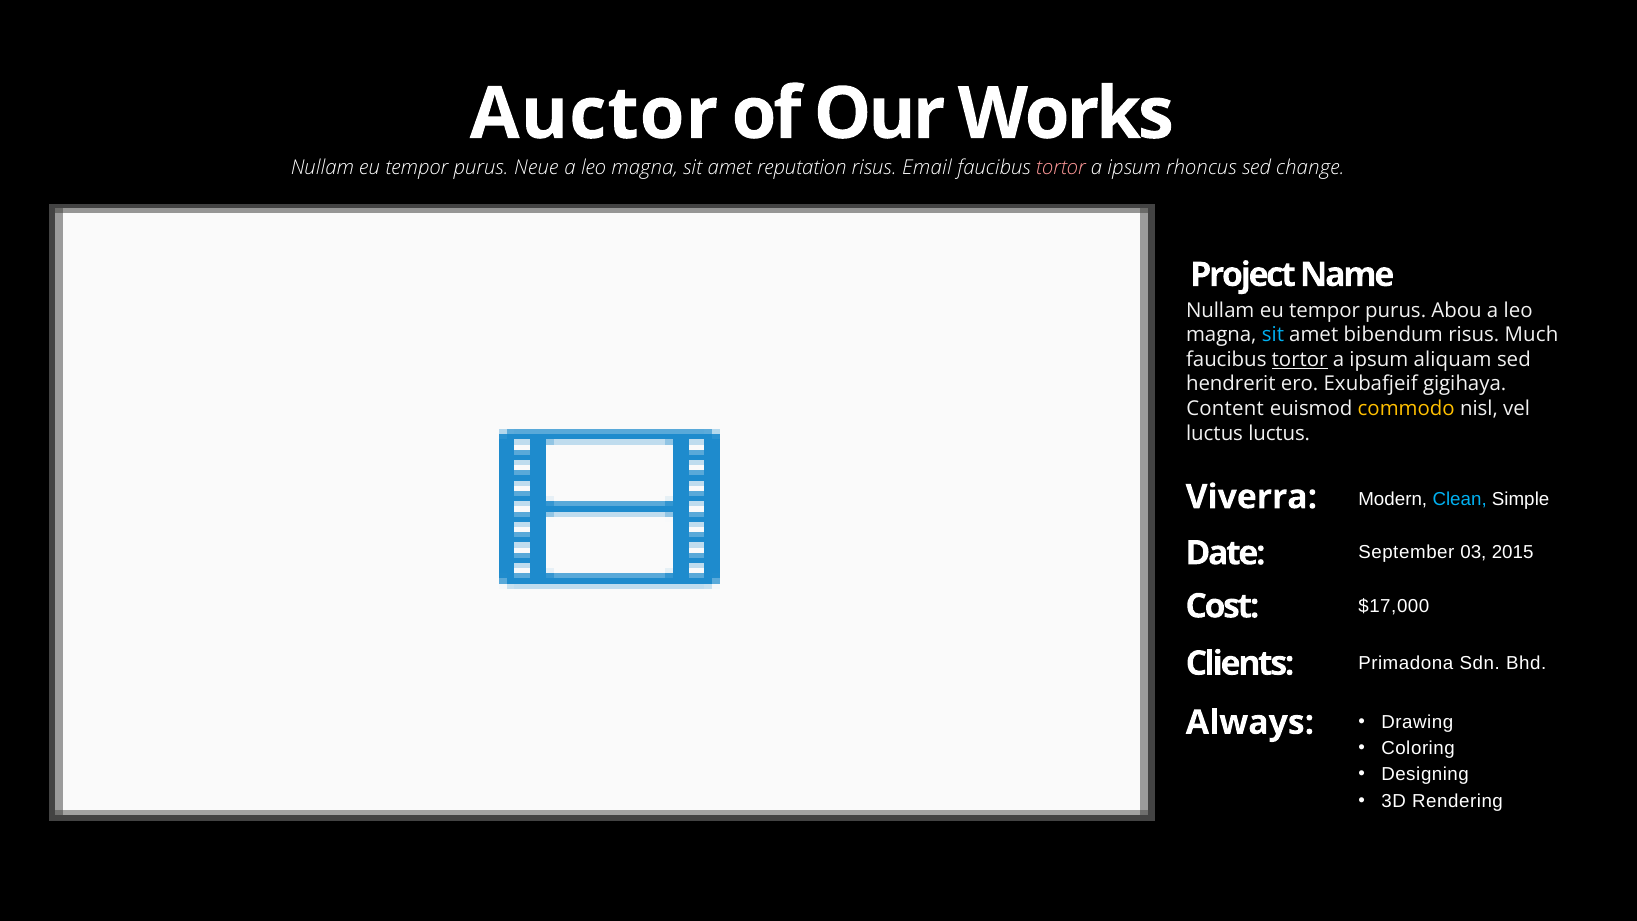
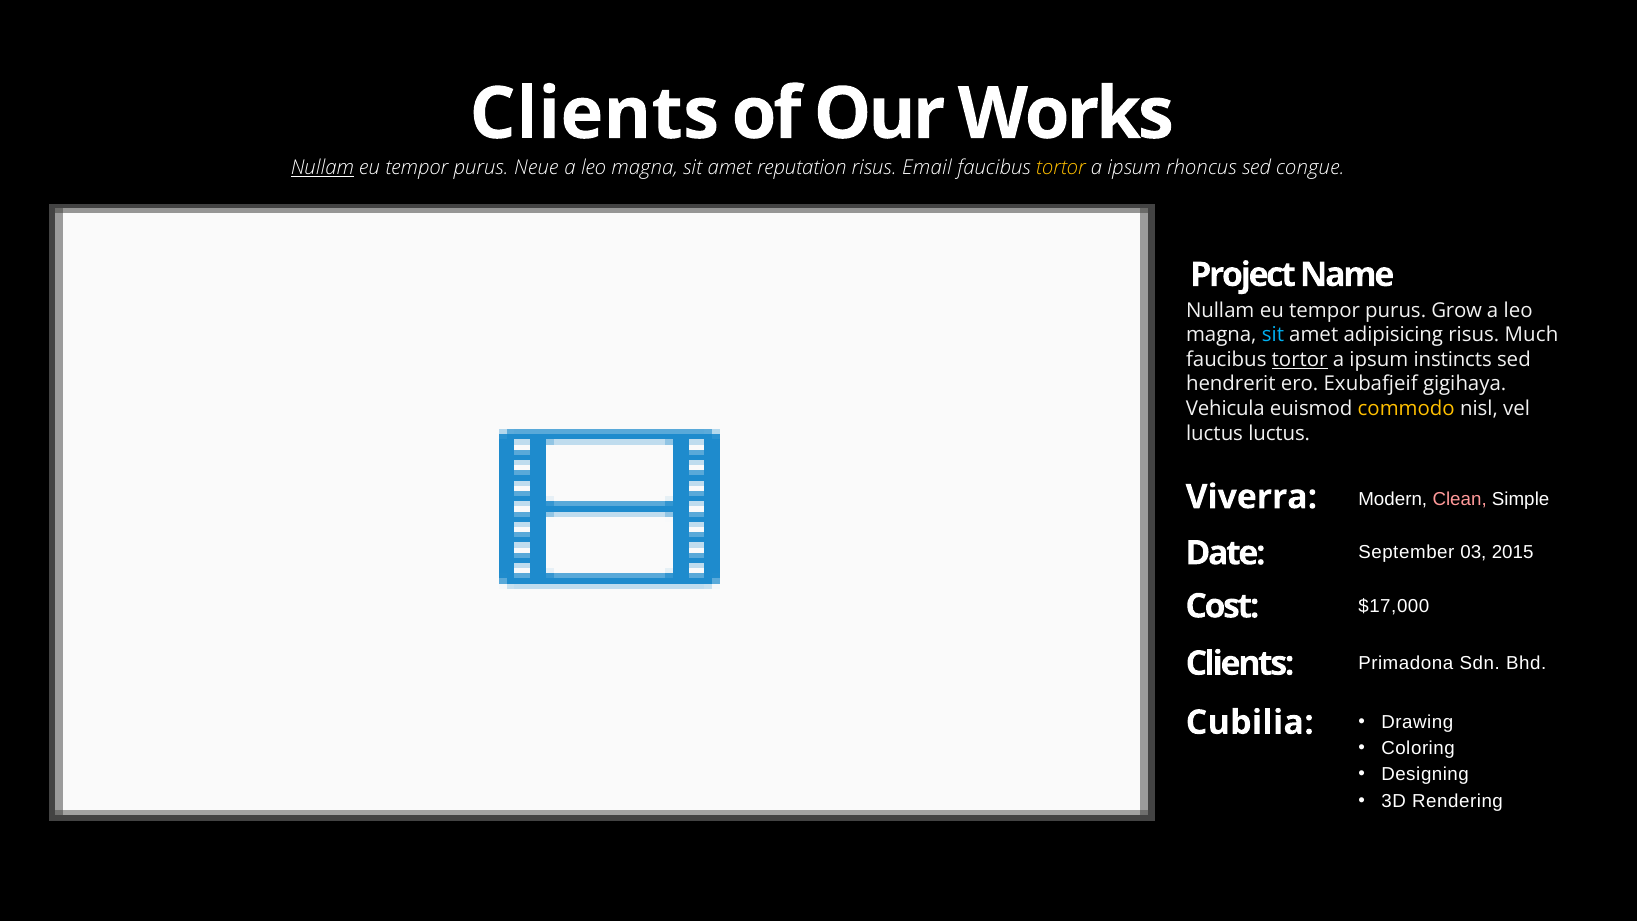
Auctor at (594, 114): Auctor -> Clients
Nullam at (322, 167) underline: none -> present
tortor at (1061, 167) colour: pink -> yellow
change: change -> congue
Abou: Abou -> Grow
bibendum: bibendum -> adipisicing
aliquam: aliquam -> instincts
Content: Content -> Vehicula
Clean colour: light blue -> pink
Always: Always -> Cubilia
